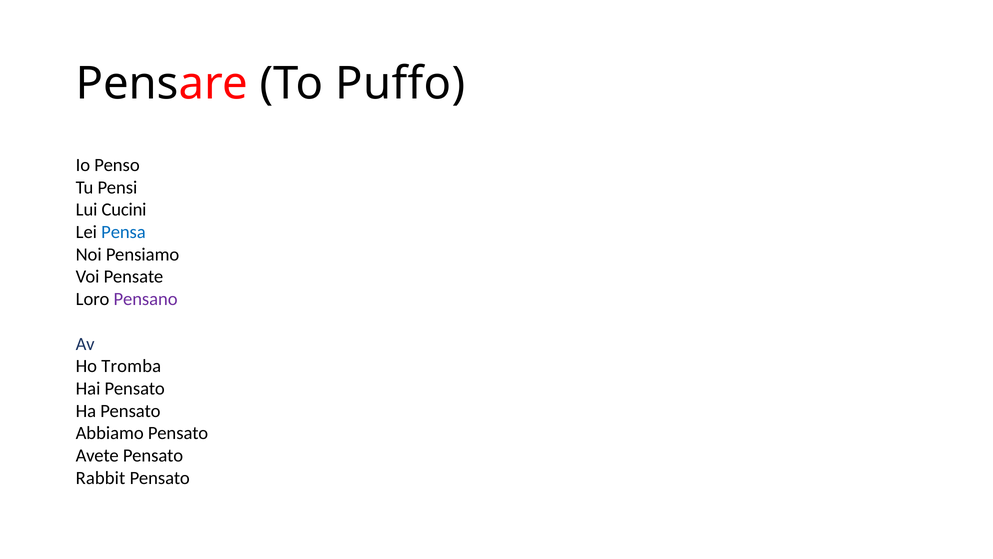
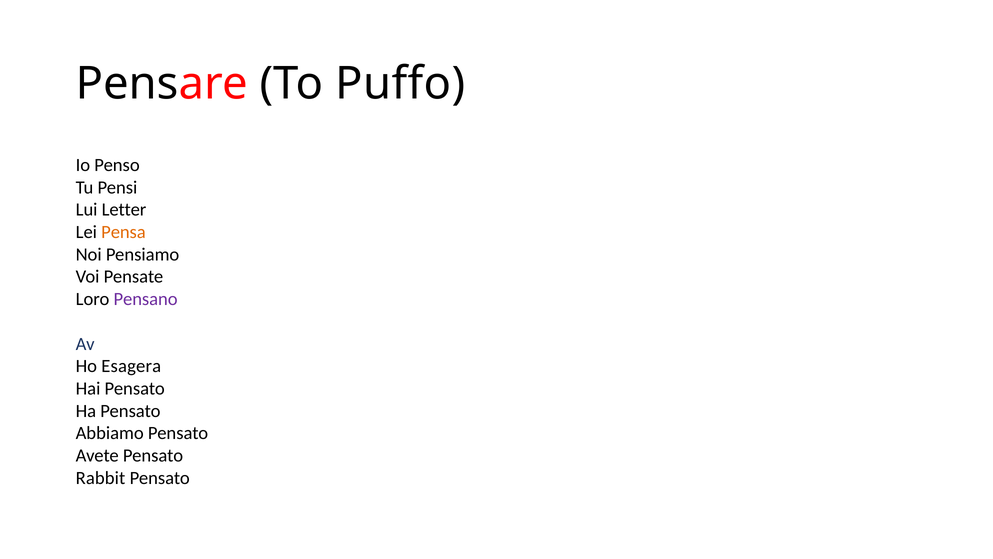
Cucini: Cucini -> Letter
Pensa colour: blue -> orange
Tromba: Tromba -> Esagera
